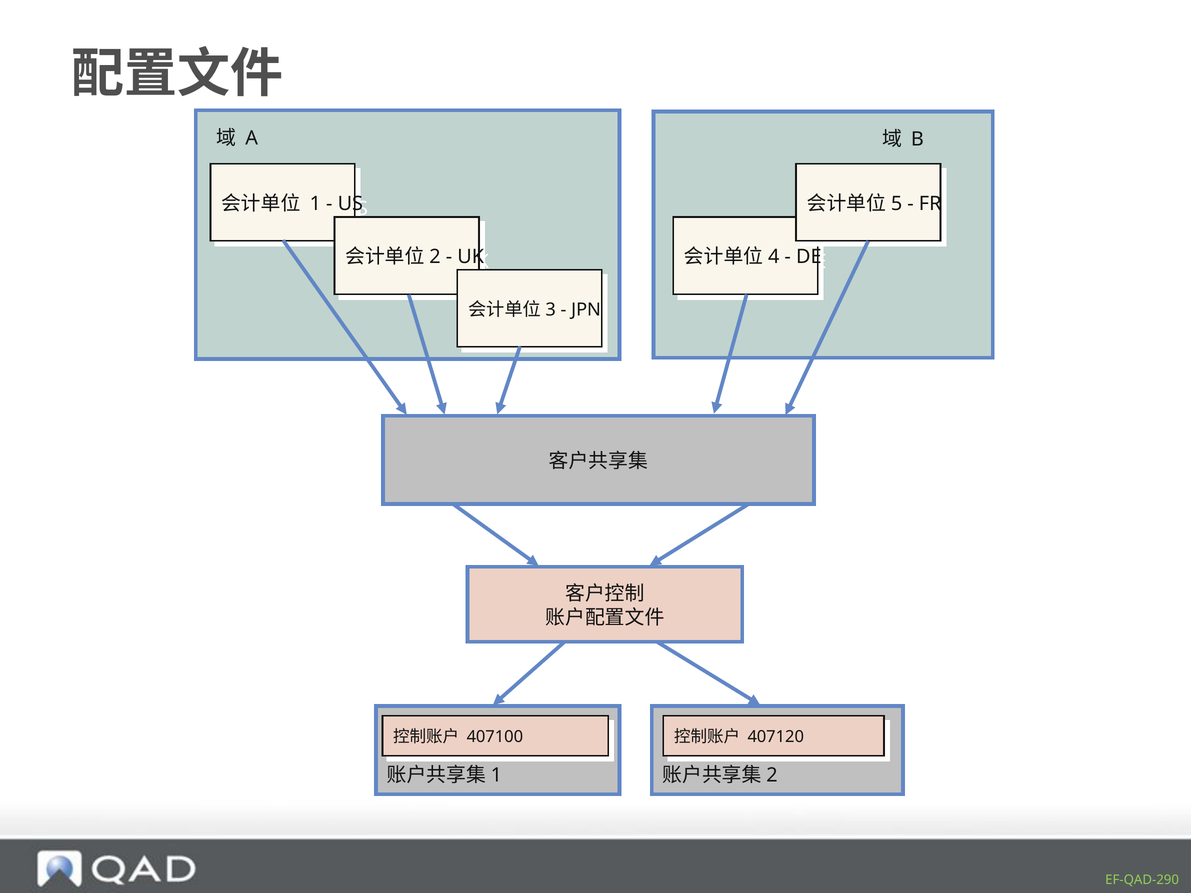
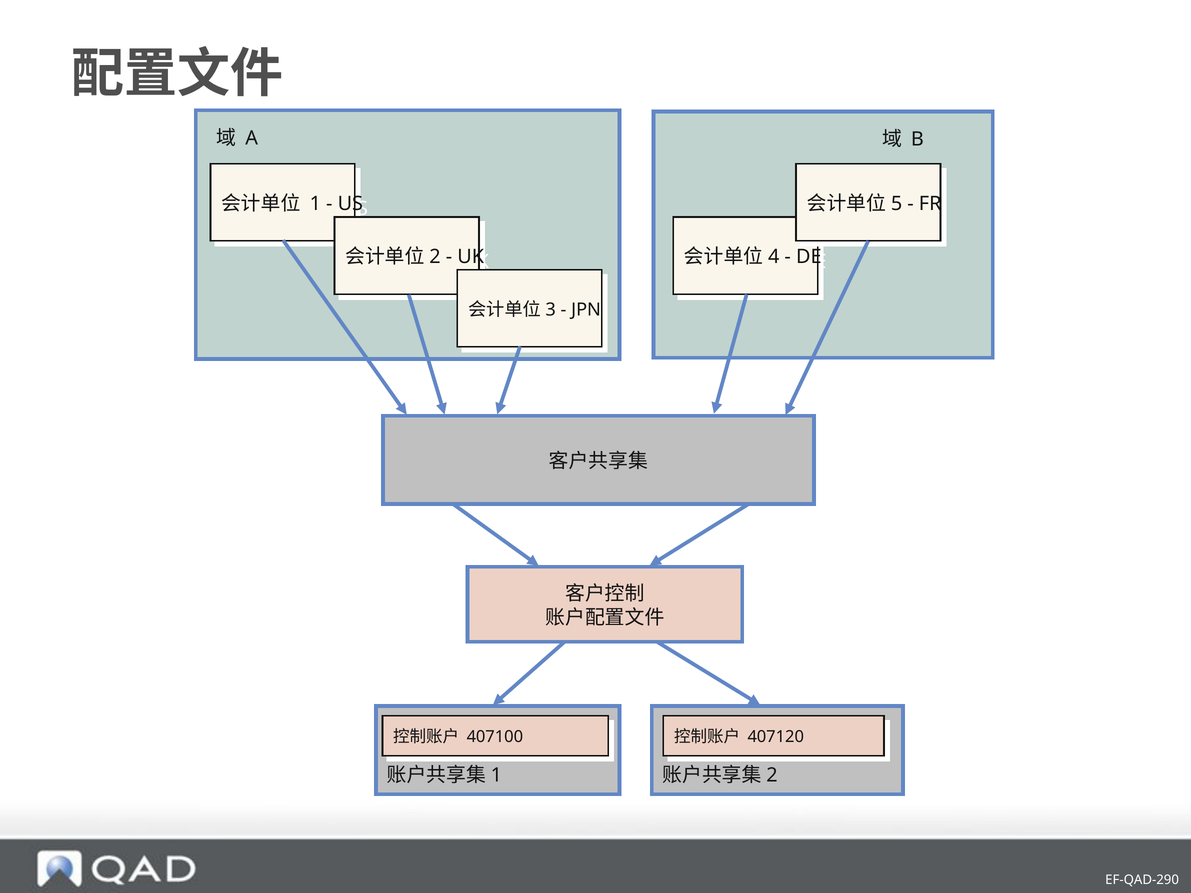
EF-QAD-290 colour: light green -> white
